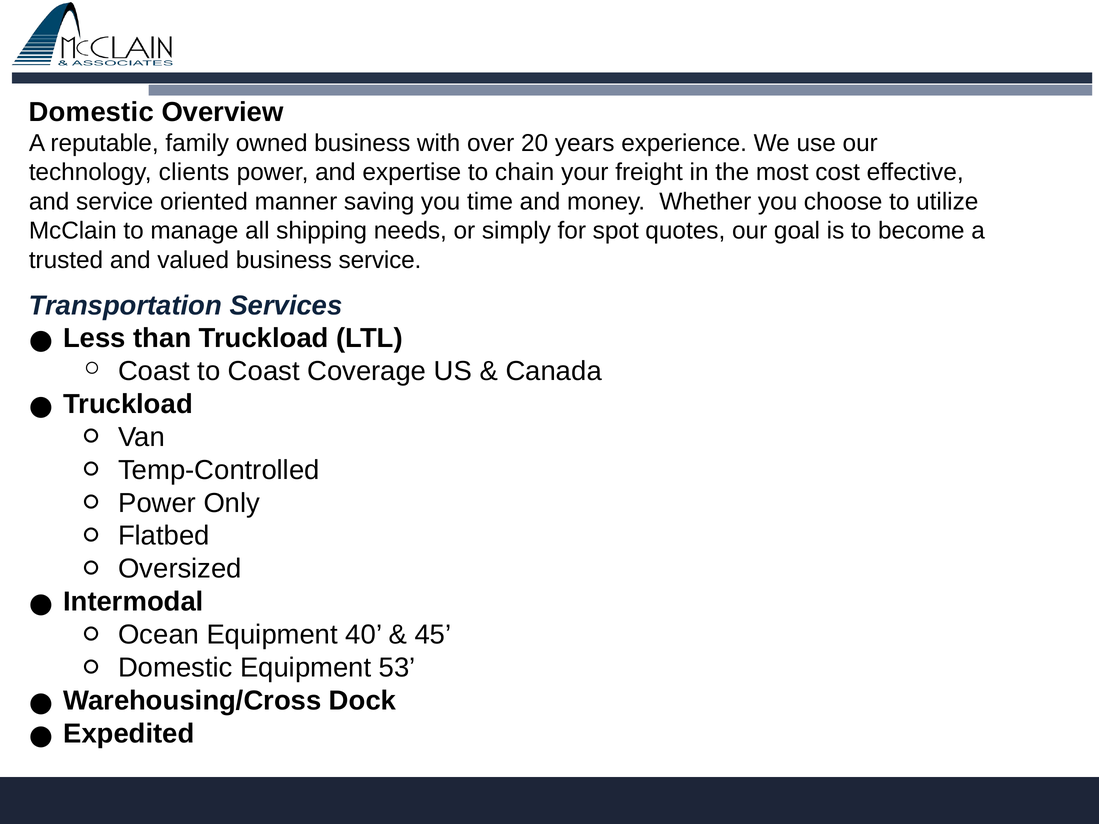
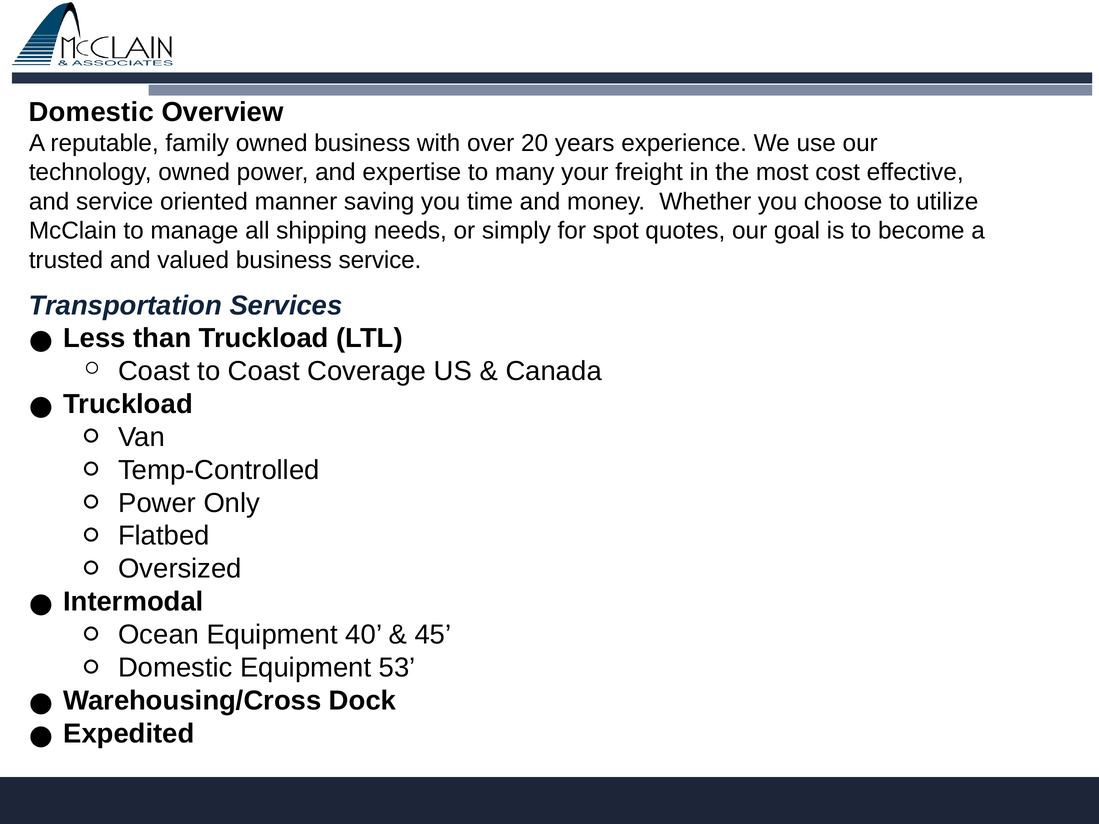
technology clients: clients -> owned
chain: chain -> many
